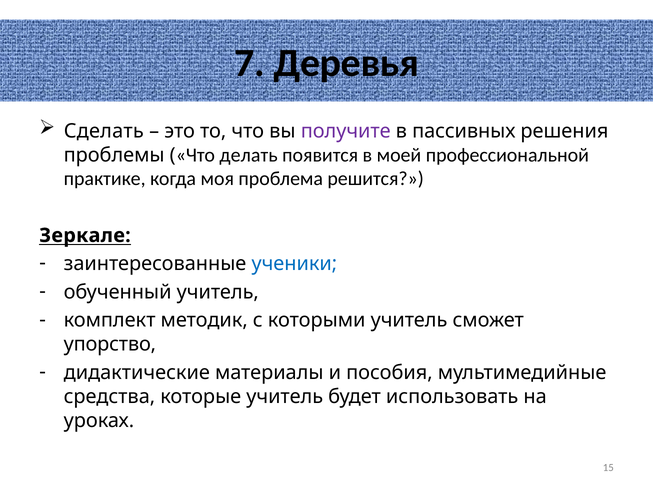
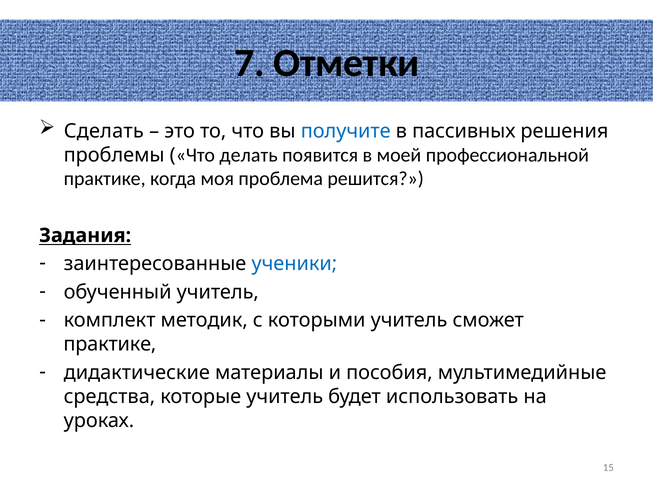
Деревья: Деревья -> Отметки
получите colour: purple -> blue
Зеркале: Зеркале -> Задания
упорство at (110, 344): упорство -> практике
